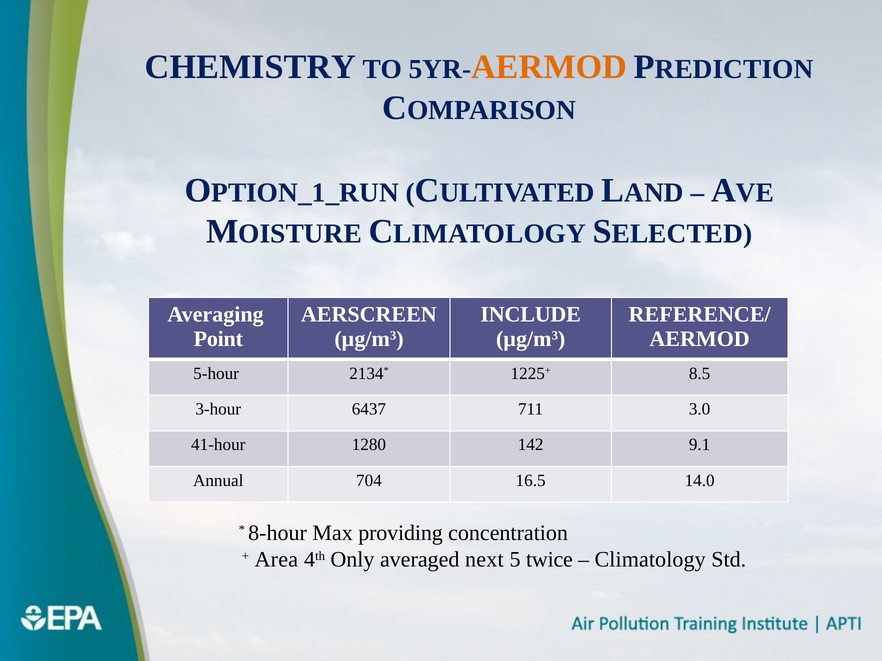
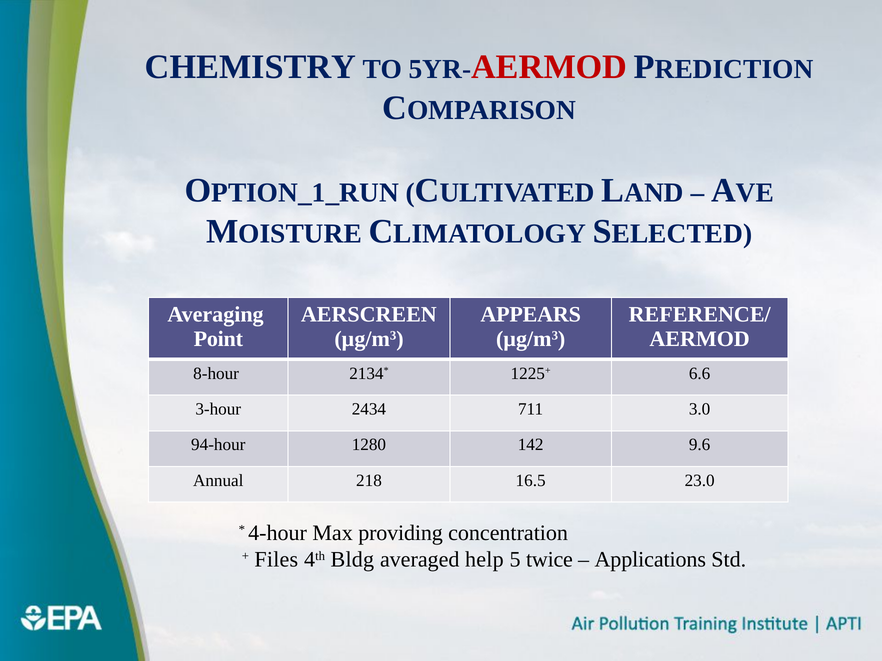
AERMOD at (549, 67) colour: orange -> red
INCLUDE: INCLUDE -> APPEARS
5-hour: 5-hour -> 8-hour
8.5: 8.5 -> 6.6
6437: 6437 -> 2434
41-hour: 41-hour -> 94-hour
9.1: 9.1 -> 9.6
704: 704 -> 218
14.0: 14.0 -> 23.0
8-hour: 8-hour -> 4-hour
Area: Area -> Files
Only: Only -> Bldg
next: next -> help
Climatology: Climatology -> Applications
